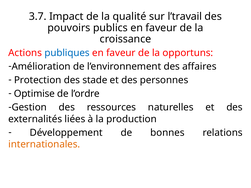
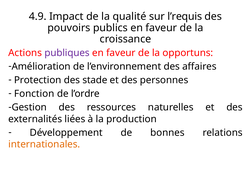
3.7: 3.7 -> 4.9
l’travail: l’travail -> l’requis
publiques colour: blue -> purple
Optimise: Optimise -> Fonction
